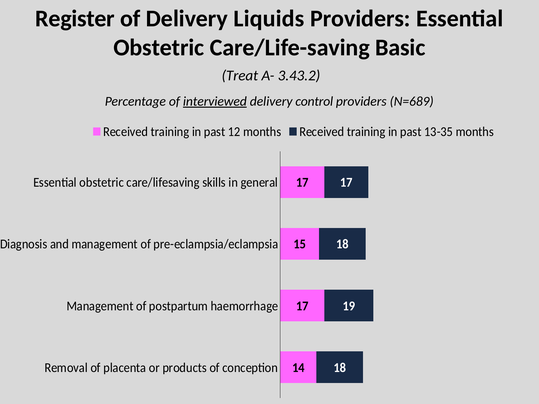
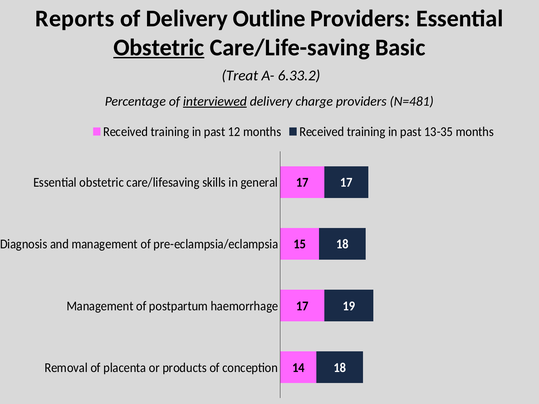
Register: Register -> Reports
Liquids: Liquids -> Outline
Obstetric at (159, 47) underline: none -> present
3.43.2: 3.43.2 -> 6.33.2
control: control -> charge
N=689: N=689 -> N=481
